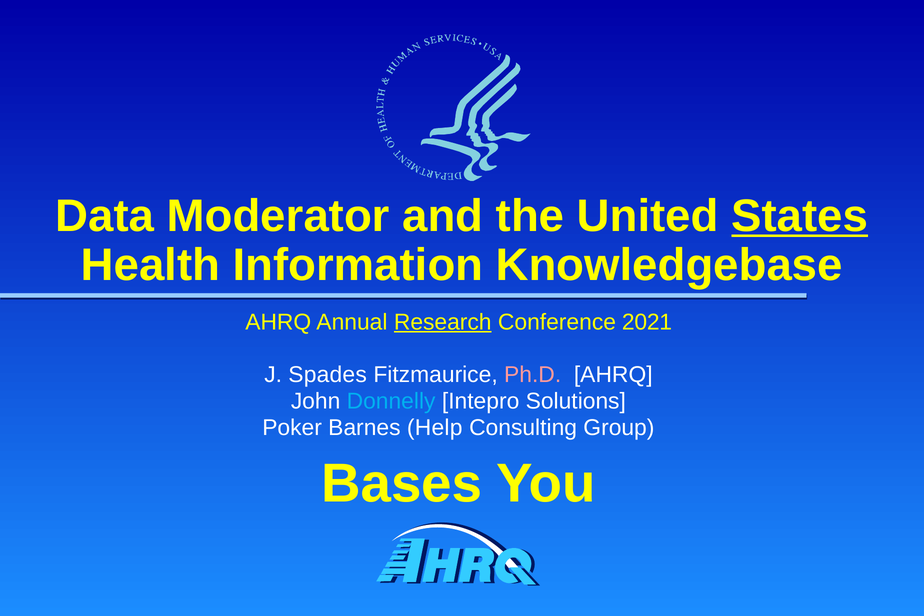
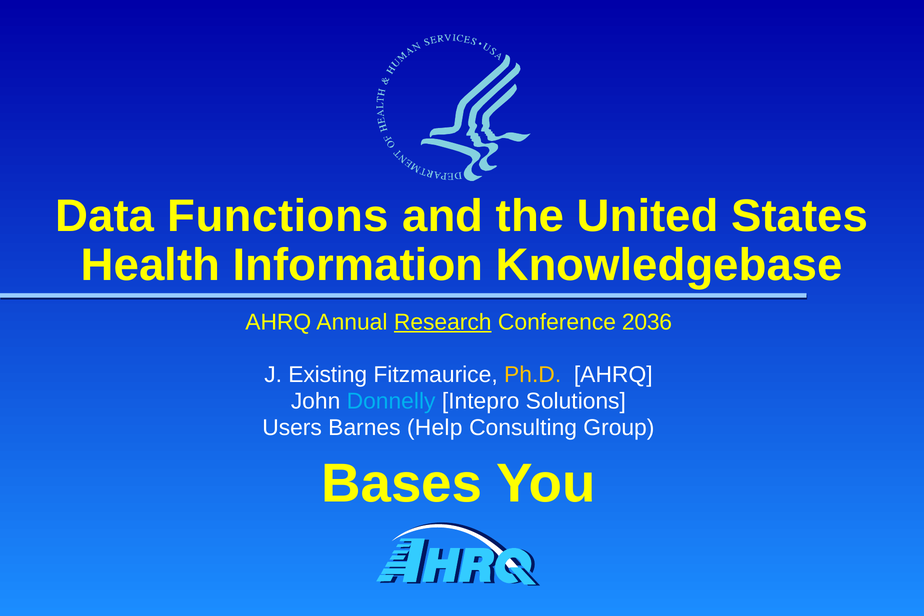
Moderator: Moderator -> Functions
States underline: present -> none
2021: 2021 -> 2036
Spades: Spades -> Existing
Ph.D colour: pink -> yellow
Poker: Poker -> Users
